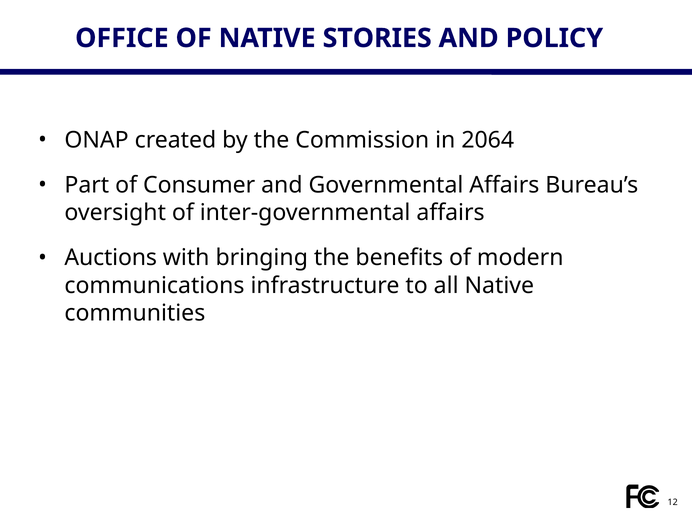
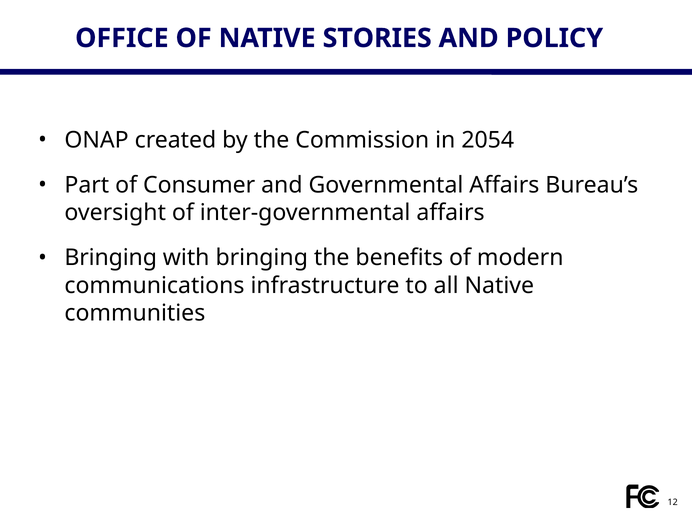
2064: 2064 -> 2054
Auctions at (111, 258): Auctions -> Bringing
